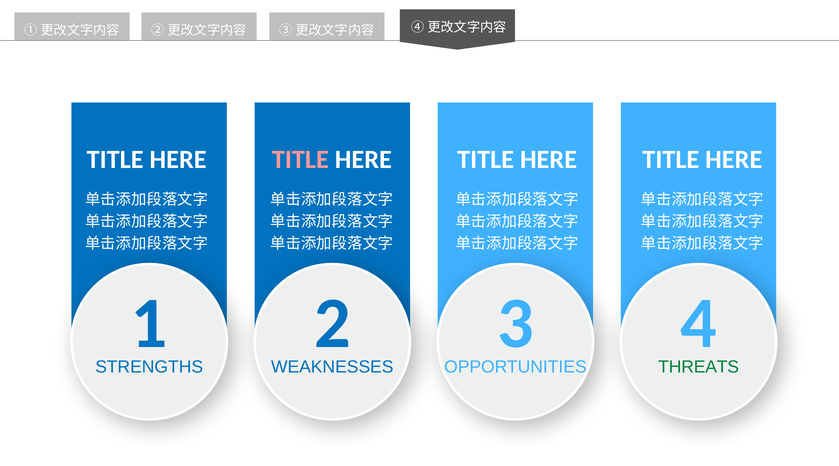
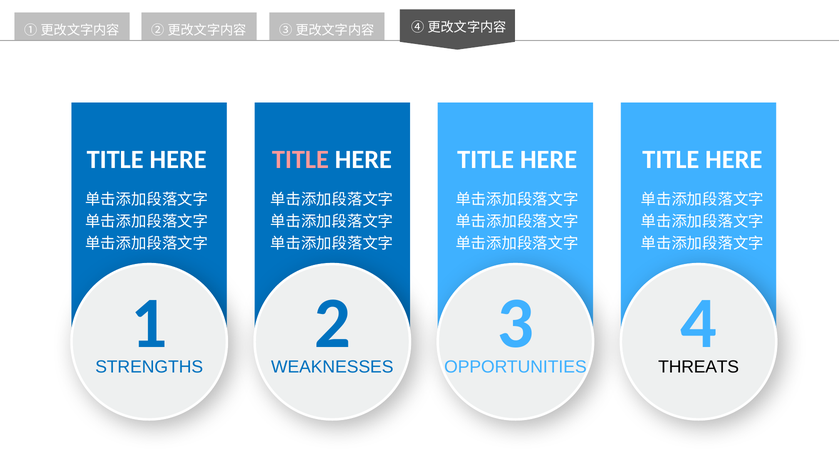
THREATS colour: green -> black
